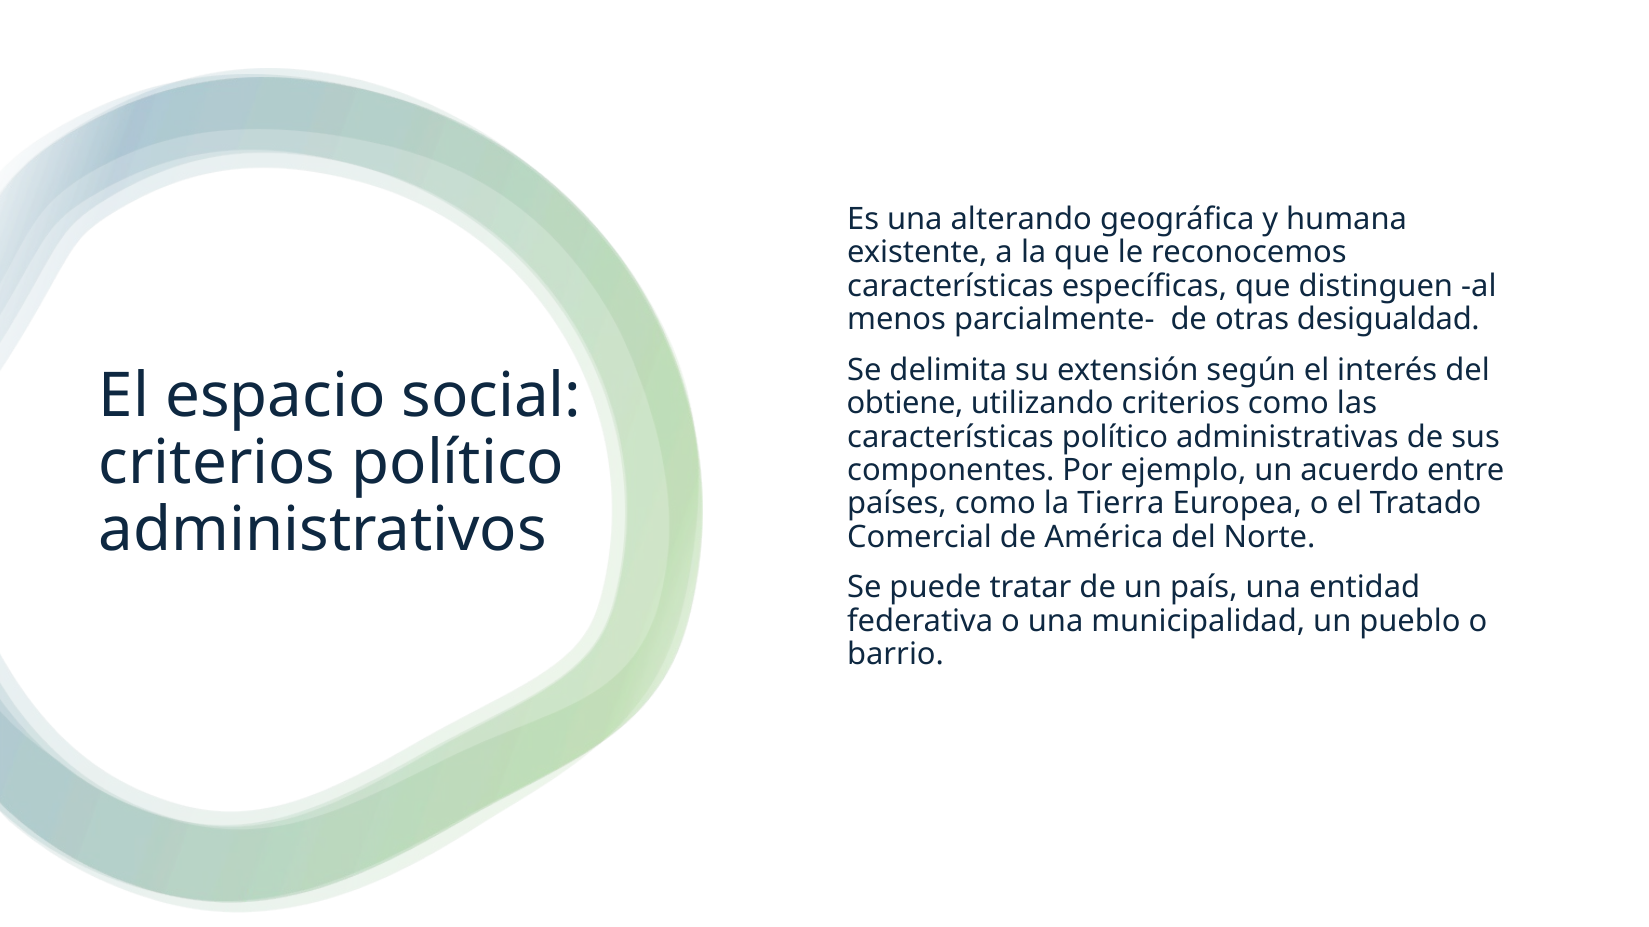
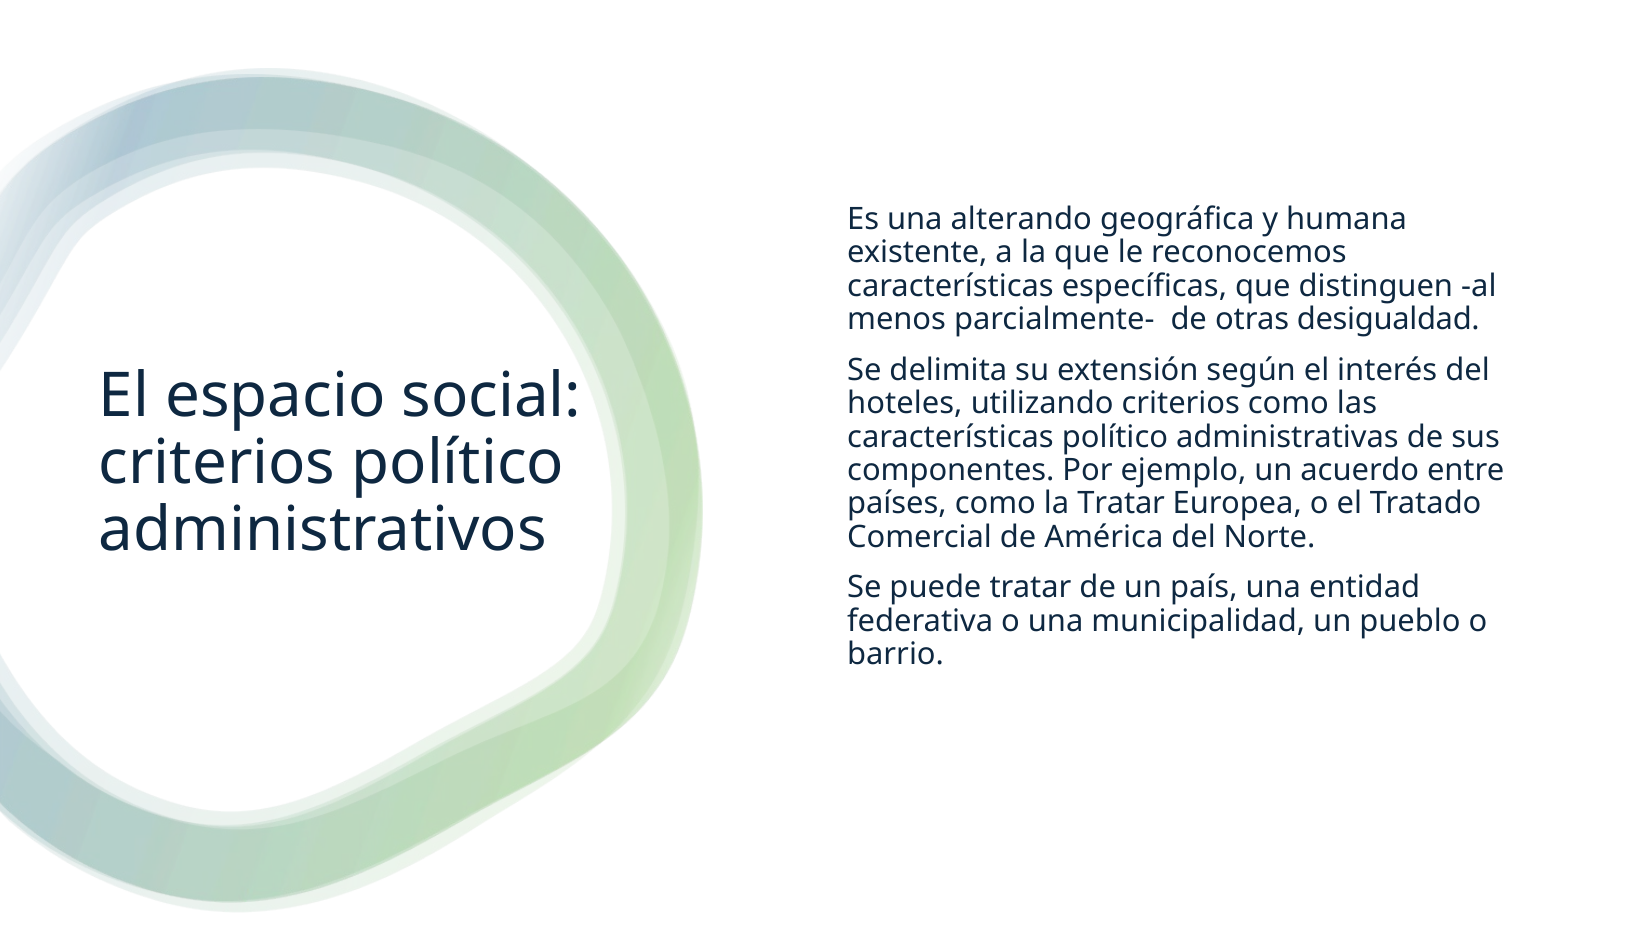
obtiene: obtiene -> hoteles
la Tierra: Tierra -> Tratar
